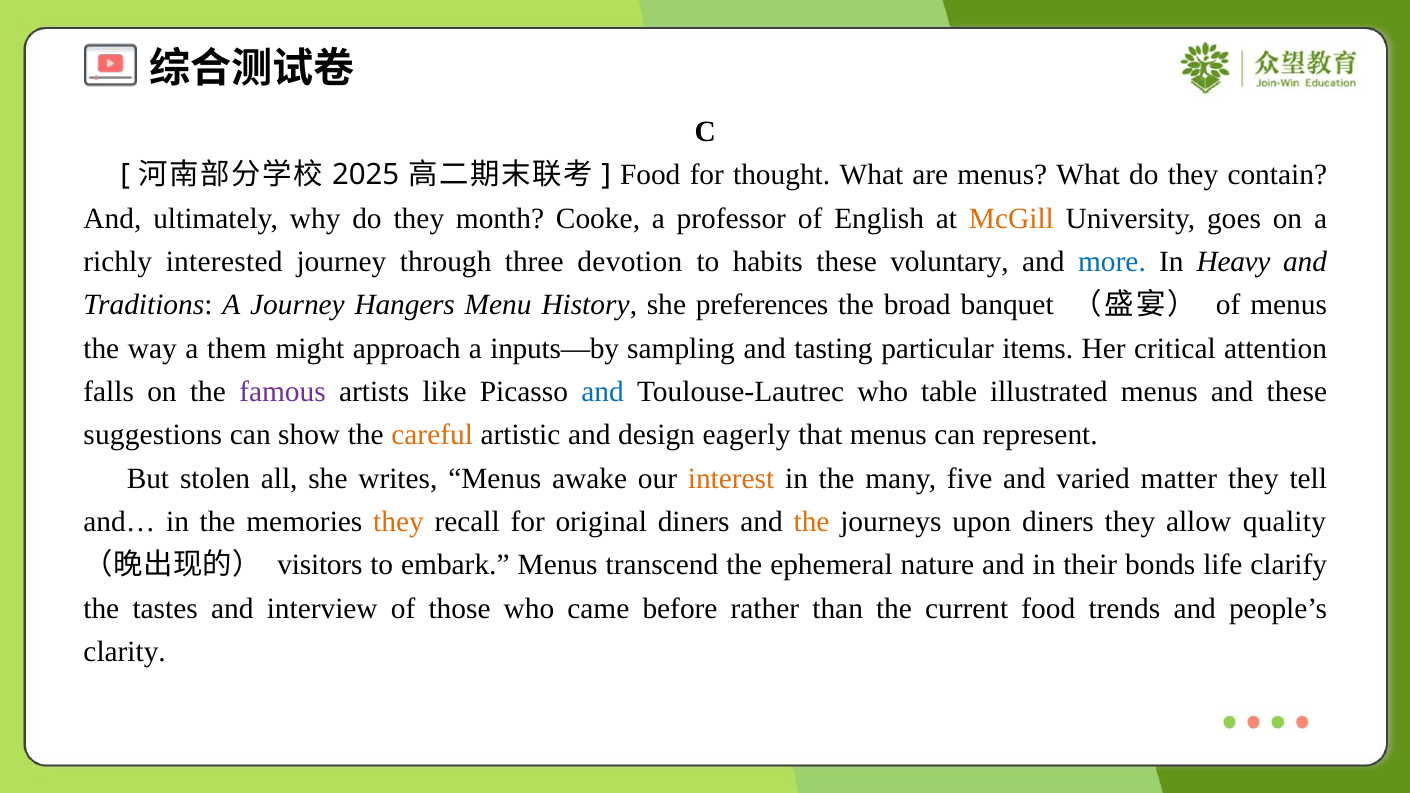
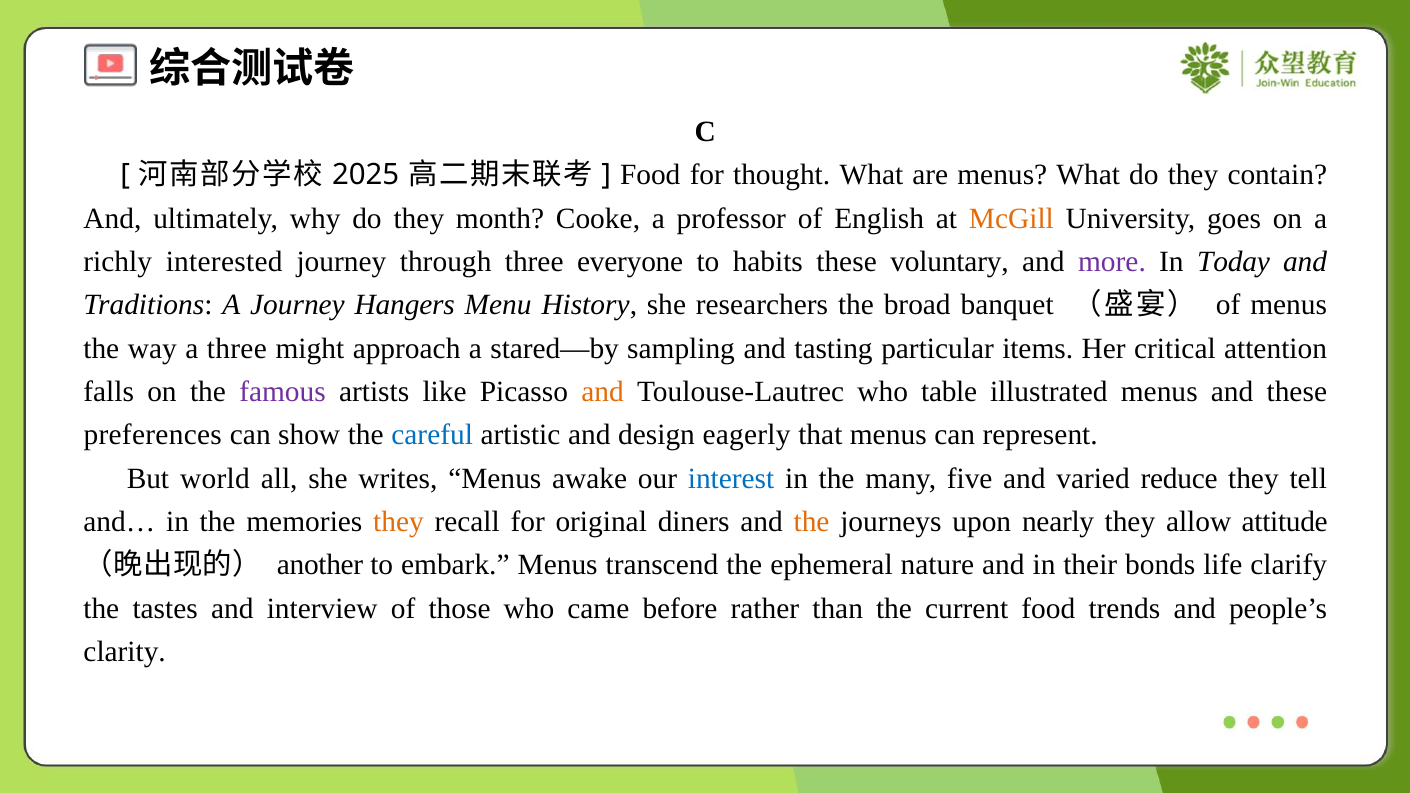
devotion: devotion -> everyone
more colour: blue -> purple
Heavy: Heavy -> Today
preferences: preferences -> researchers
a them: them -> three
inputs—by: inputs—by -> stared—by
and at (603, 392) colour: blue -> orange
suggestions: suggestions -> preferences
careful colour: orange -> blue
stolen: stolen -> world
interest colour: orange -> blue
matter: matter -> reduce
upon diners: diners -> nearly
quality: quality -> attitude
visitors: visitors -> another
